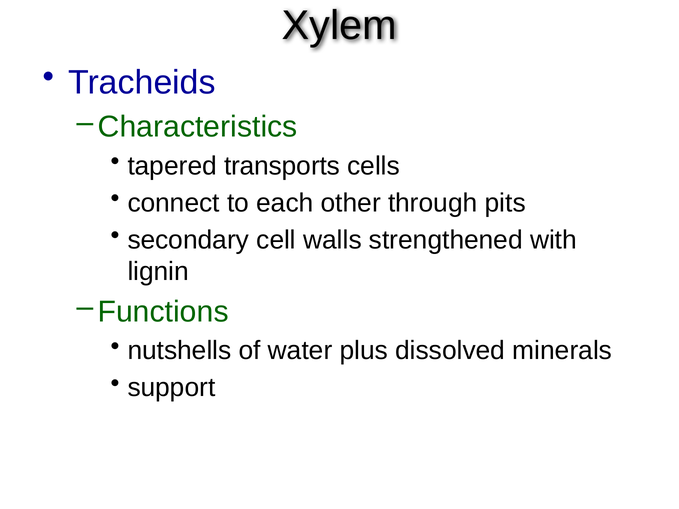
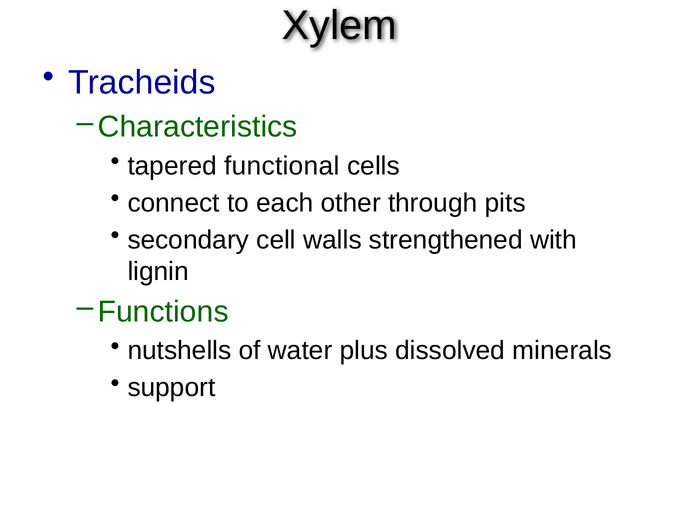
transports: transports -> functional
